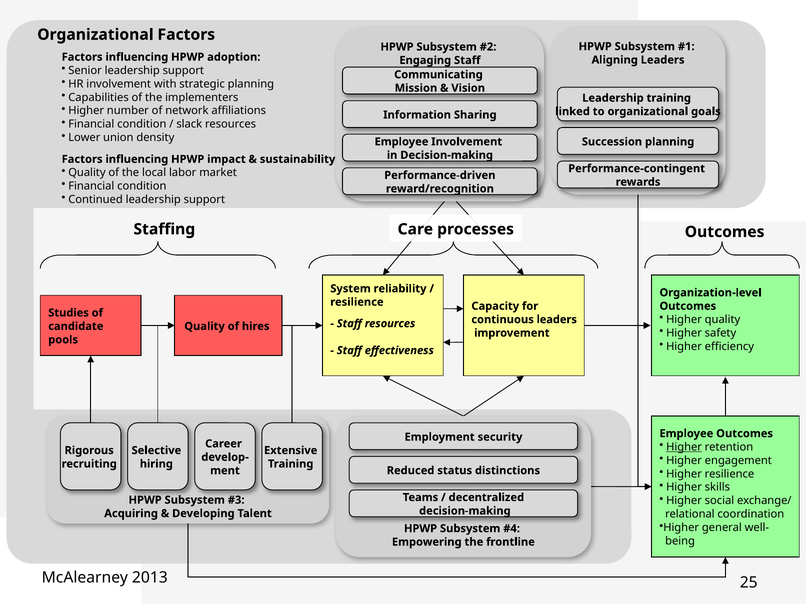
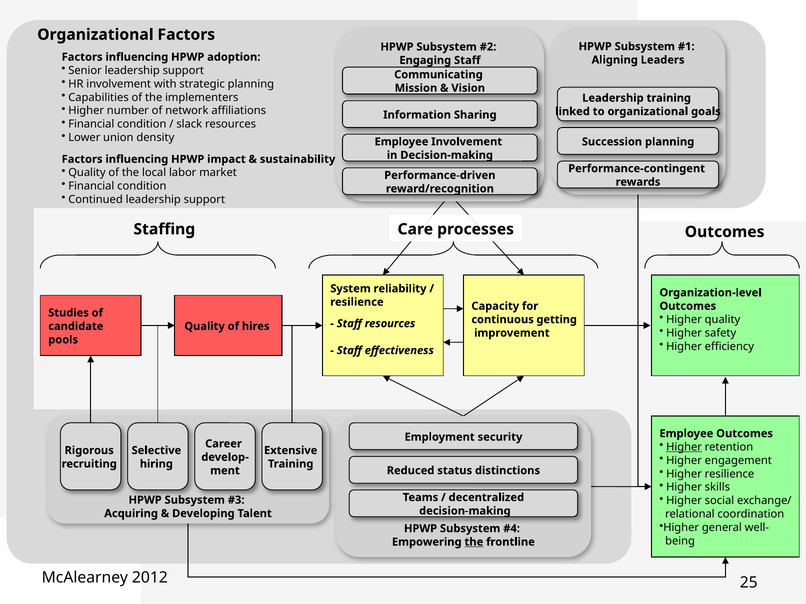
continuous leaders: leaders -> getting
the at (474, 542) underline: none -> present
2013: 2013 -> 2012
